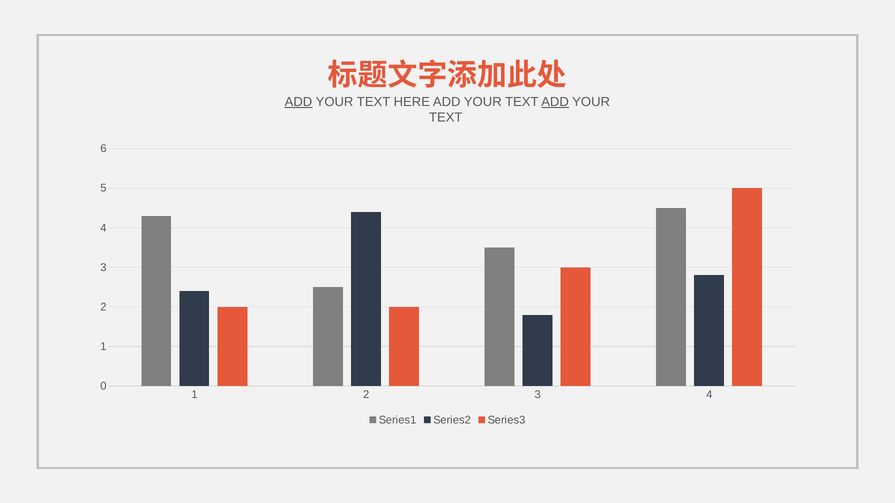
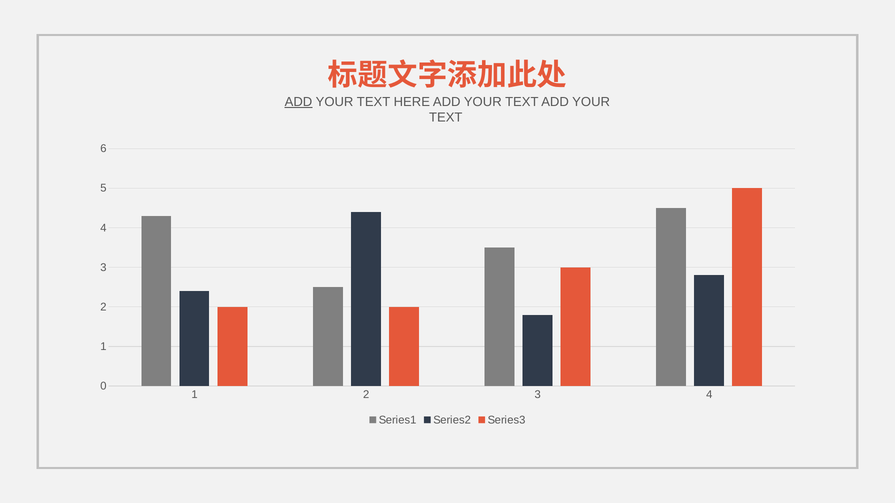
ADD at (555, 102) underline: present -> none
